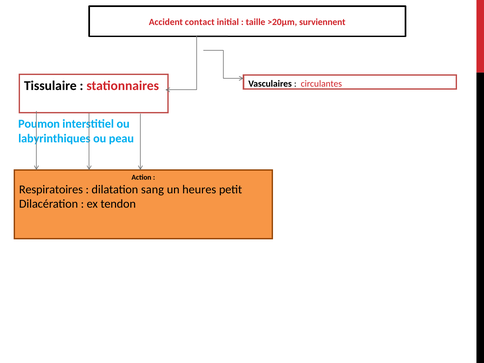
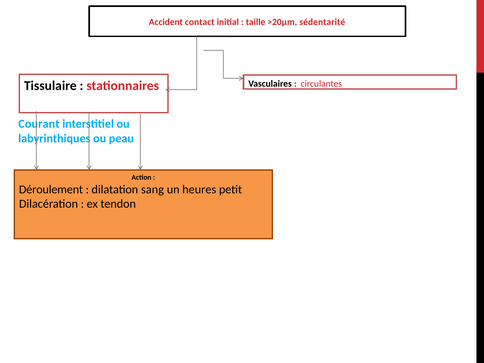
surviennent: surviennent -> sédentarité
Poumon: Poumon -> Courant
Respiratoires: Respiratoires -> Déroulement
